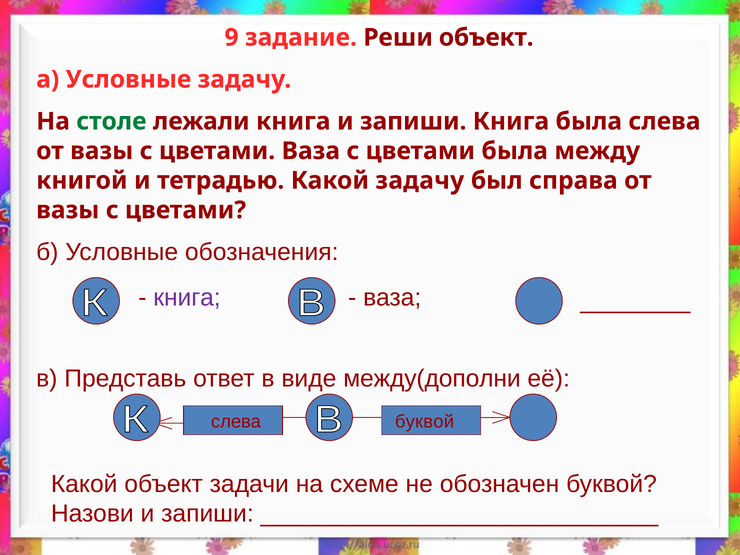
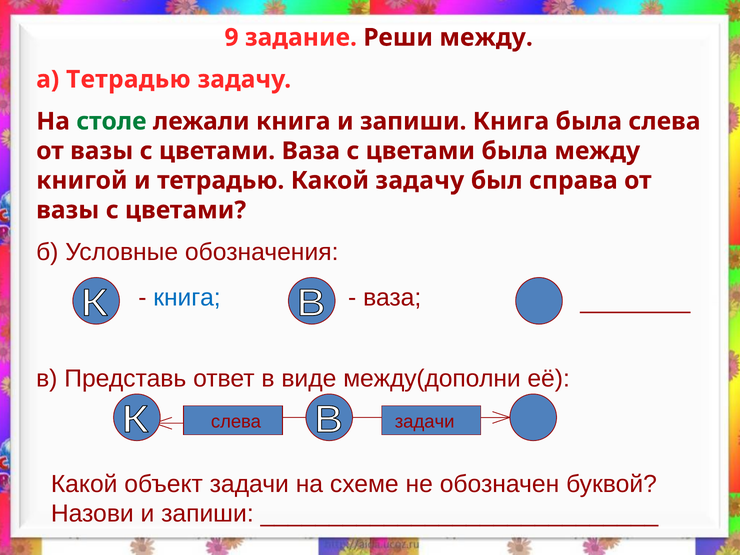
Реши объект: объект -> между
а Условные: Условные -> Тетрадью
книга at (187, 298) colour: purple -> blue
слева буквой: буквой -> задачи
